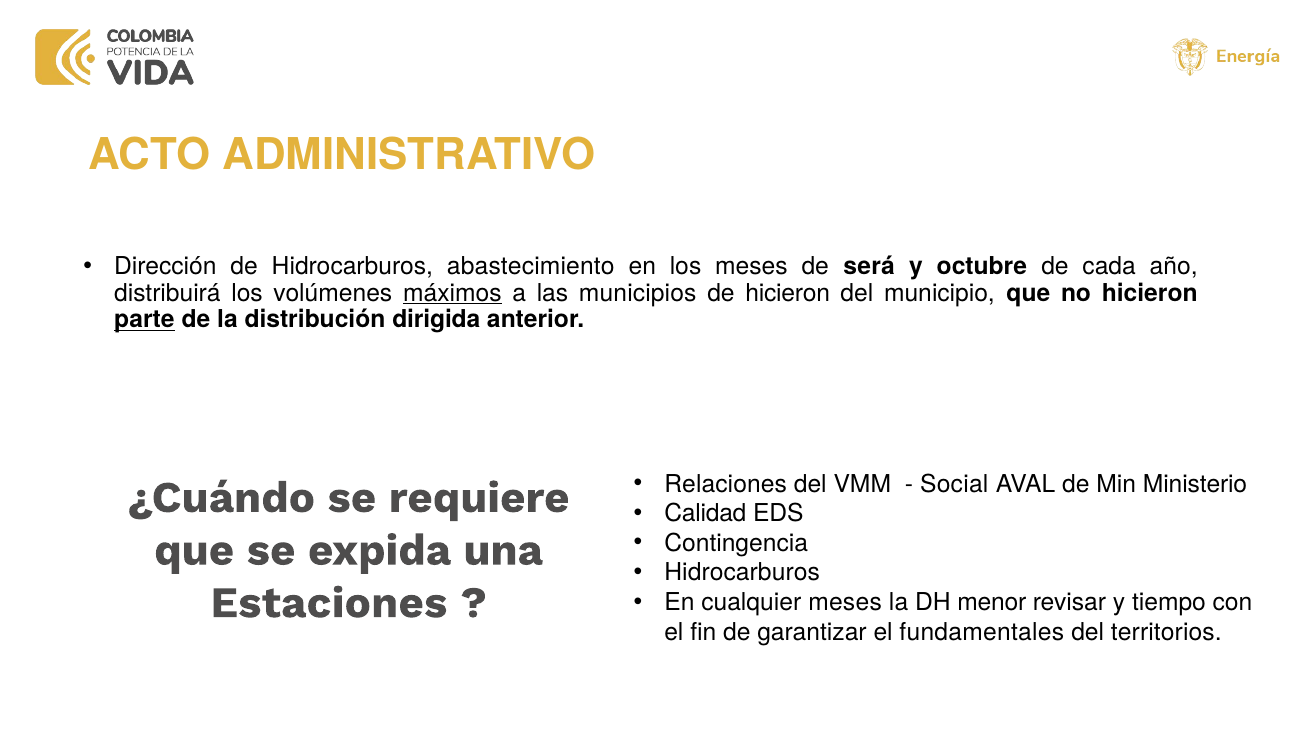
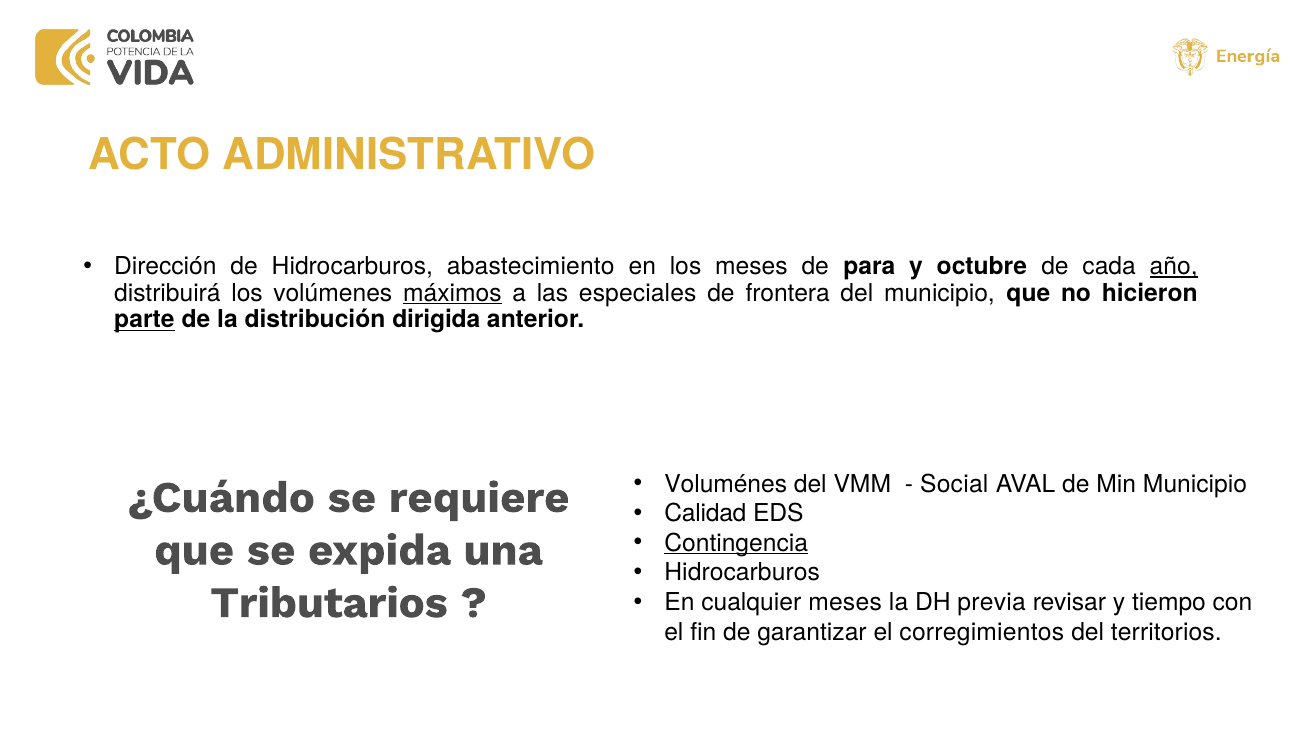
será: será -> para
año underline: none -> present
municipios: municipios -> especiales
de hicieron: hicieron -> frontera
Relaciones: Relaciones -> Voluménes
Min Ministerio: Ministerio -> Municipio
Contingencia underline: none -> present
Estaciones: Estaciones -> Tributarios
menor: menor -> previa
fundamentales: fundamentales -> corregimientos
